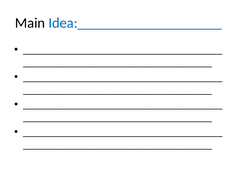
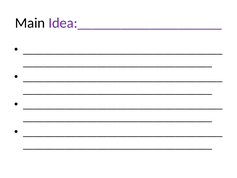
Idea:____________________ colour: blue -> purple
